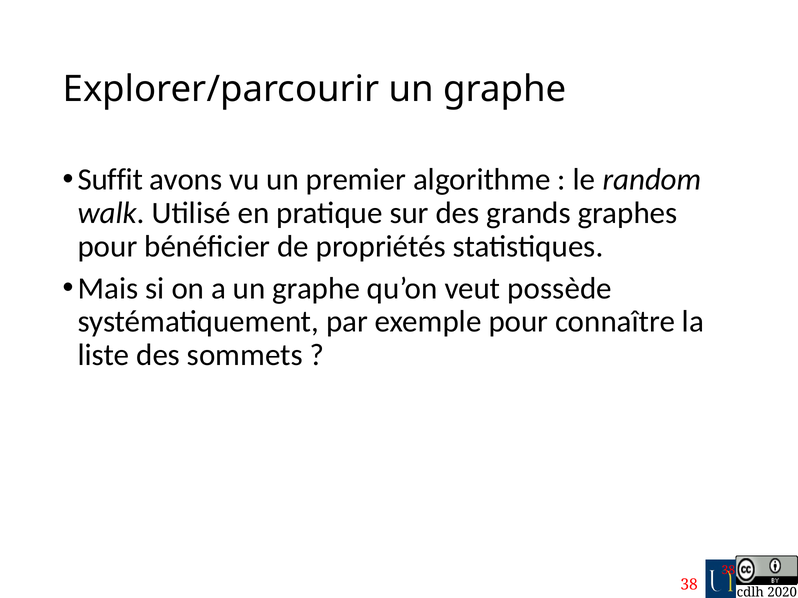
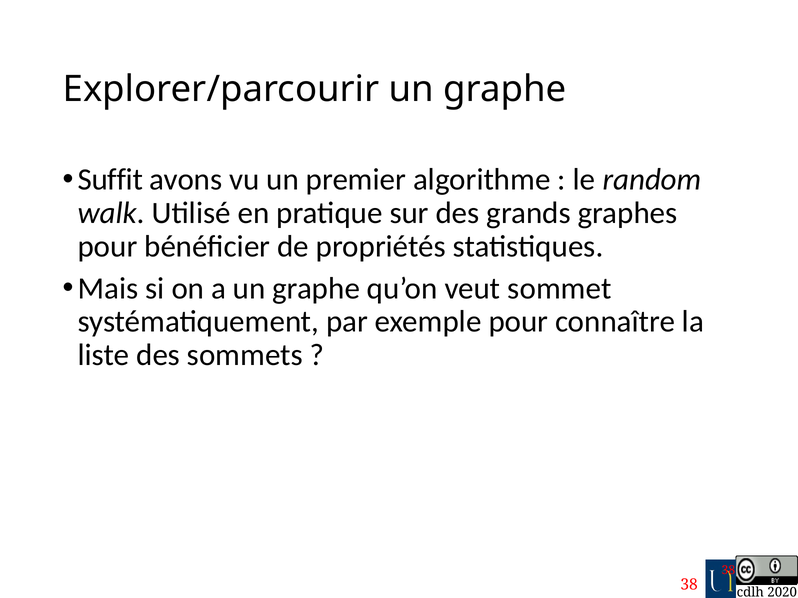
possède: possède -> sommet
